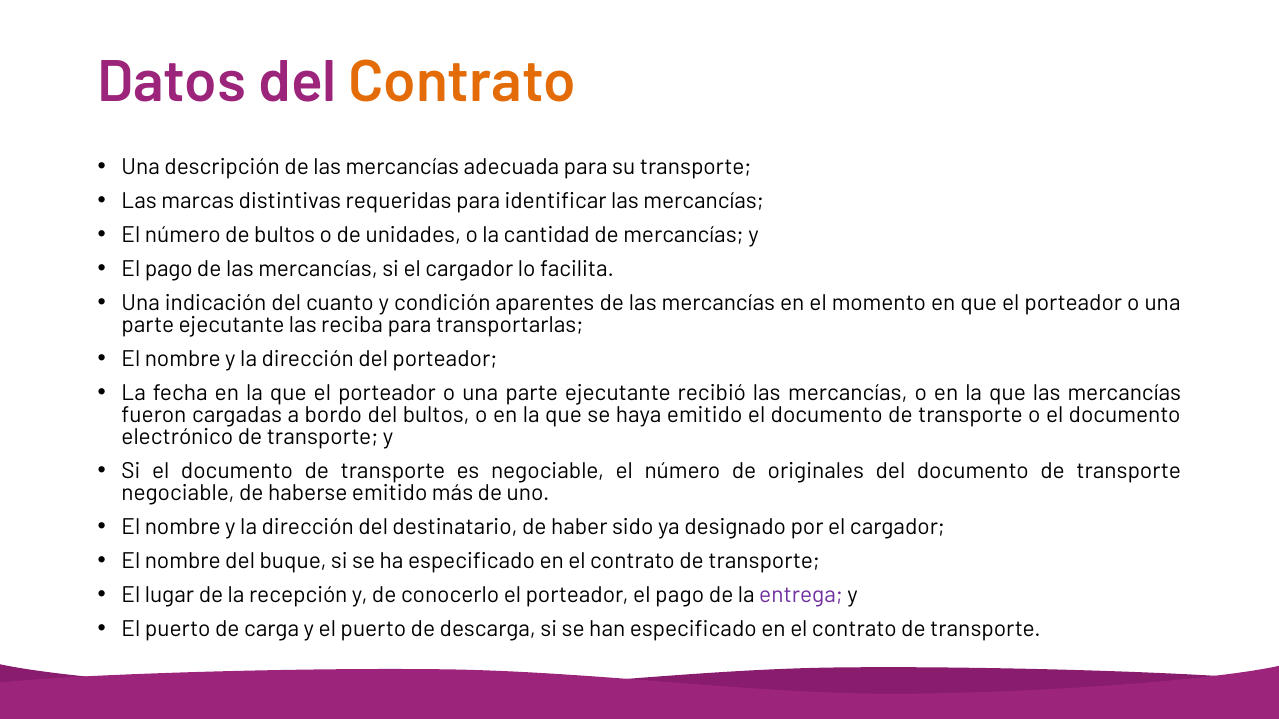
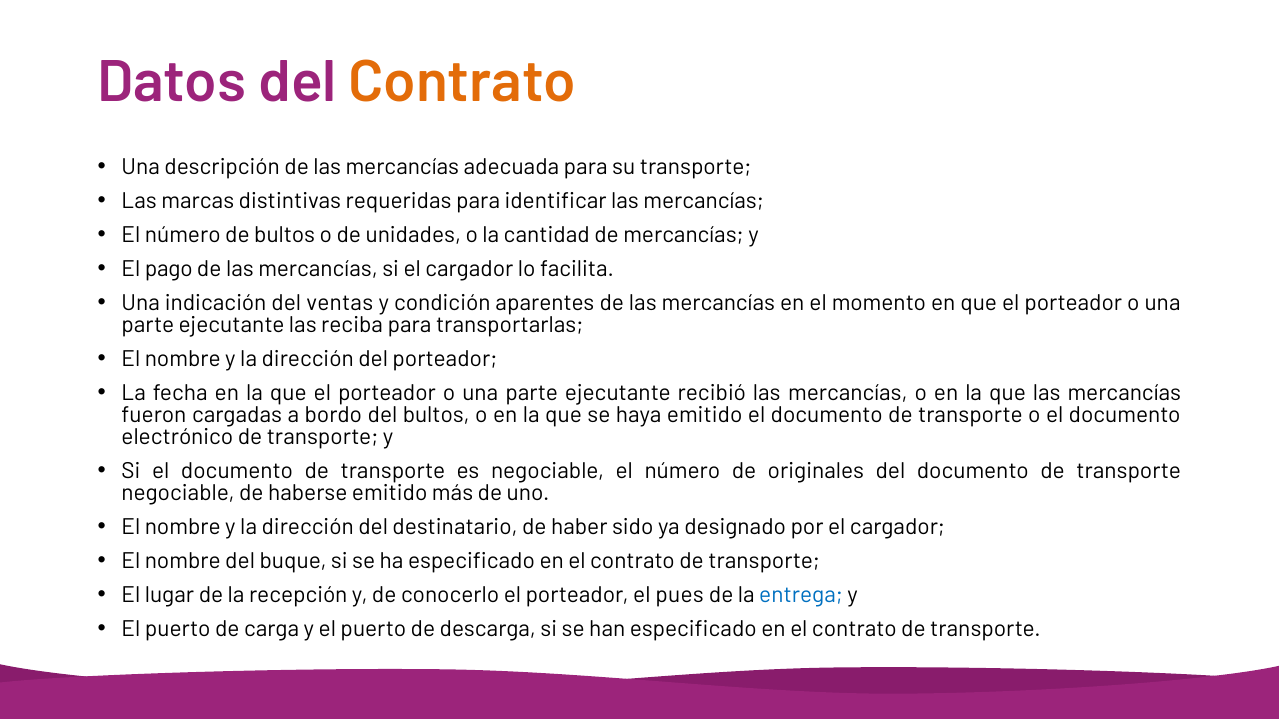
cuanto: cuanto -> ventas
porteador el pago: pago -> pues
entrega colour: purple -> blue
